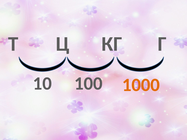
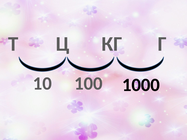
1000 colour: orange -> black
